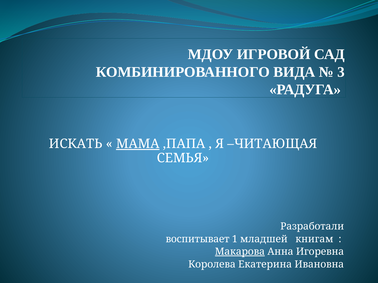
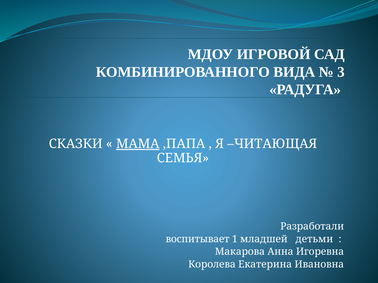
ИСКАТЬ: ИСКАТЬ -> СКАЗКИ
книгам: книгам -> детьми
Макарова underline: present -> none
